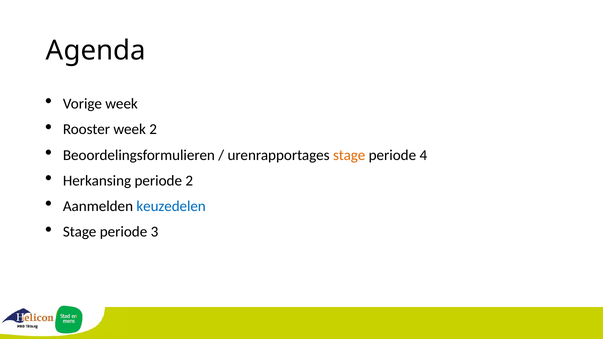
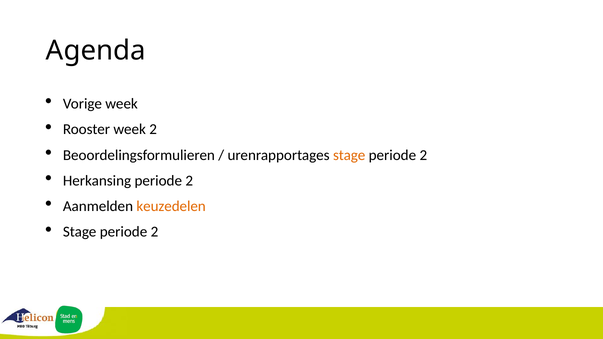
4 at (423, 155): 4 -> 2
keuzedelen colour: blue -> orange
3 at (154, 232): 3 -> 2
